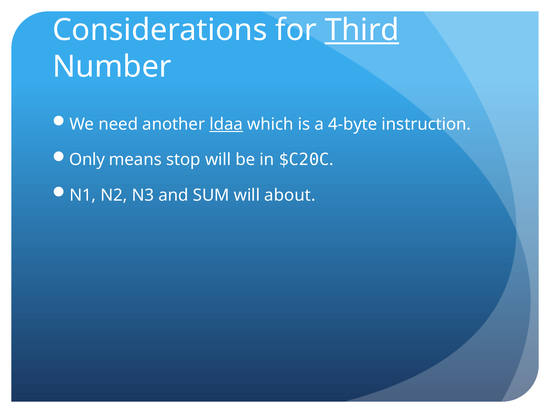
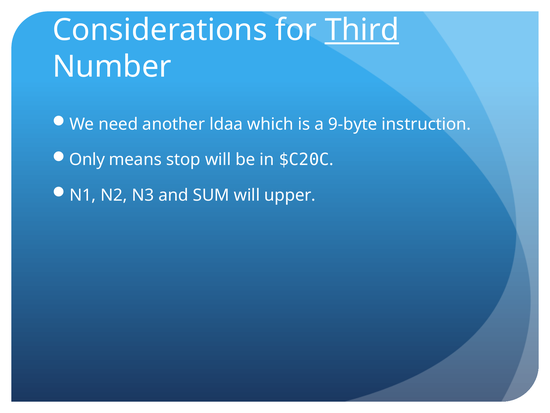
ldaa underline: present -> none
4-byte: 4-byte -> 9-byte
about: about -> upper
